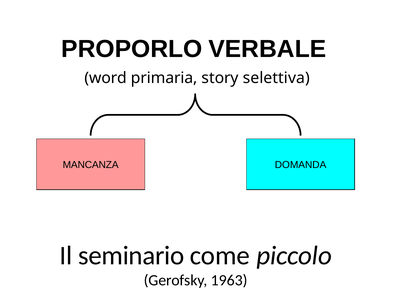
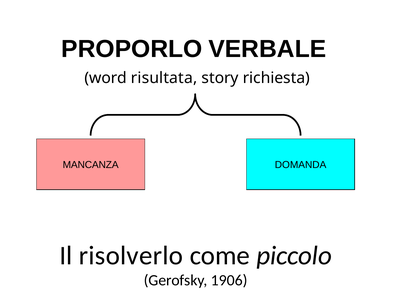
primaria: primaria -> risultata
selettiva: selettiva -> richiesta
seminario: seminario -> risolverlo
1963: 1963 -> 1906
